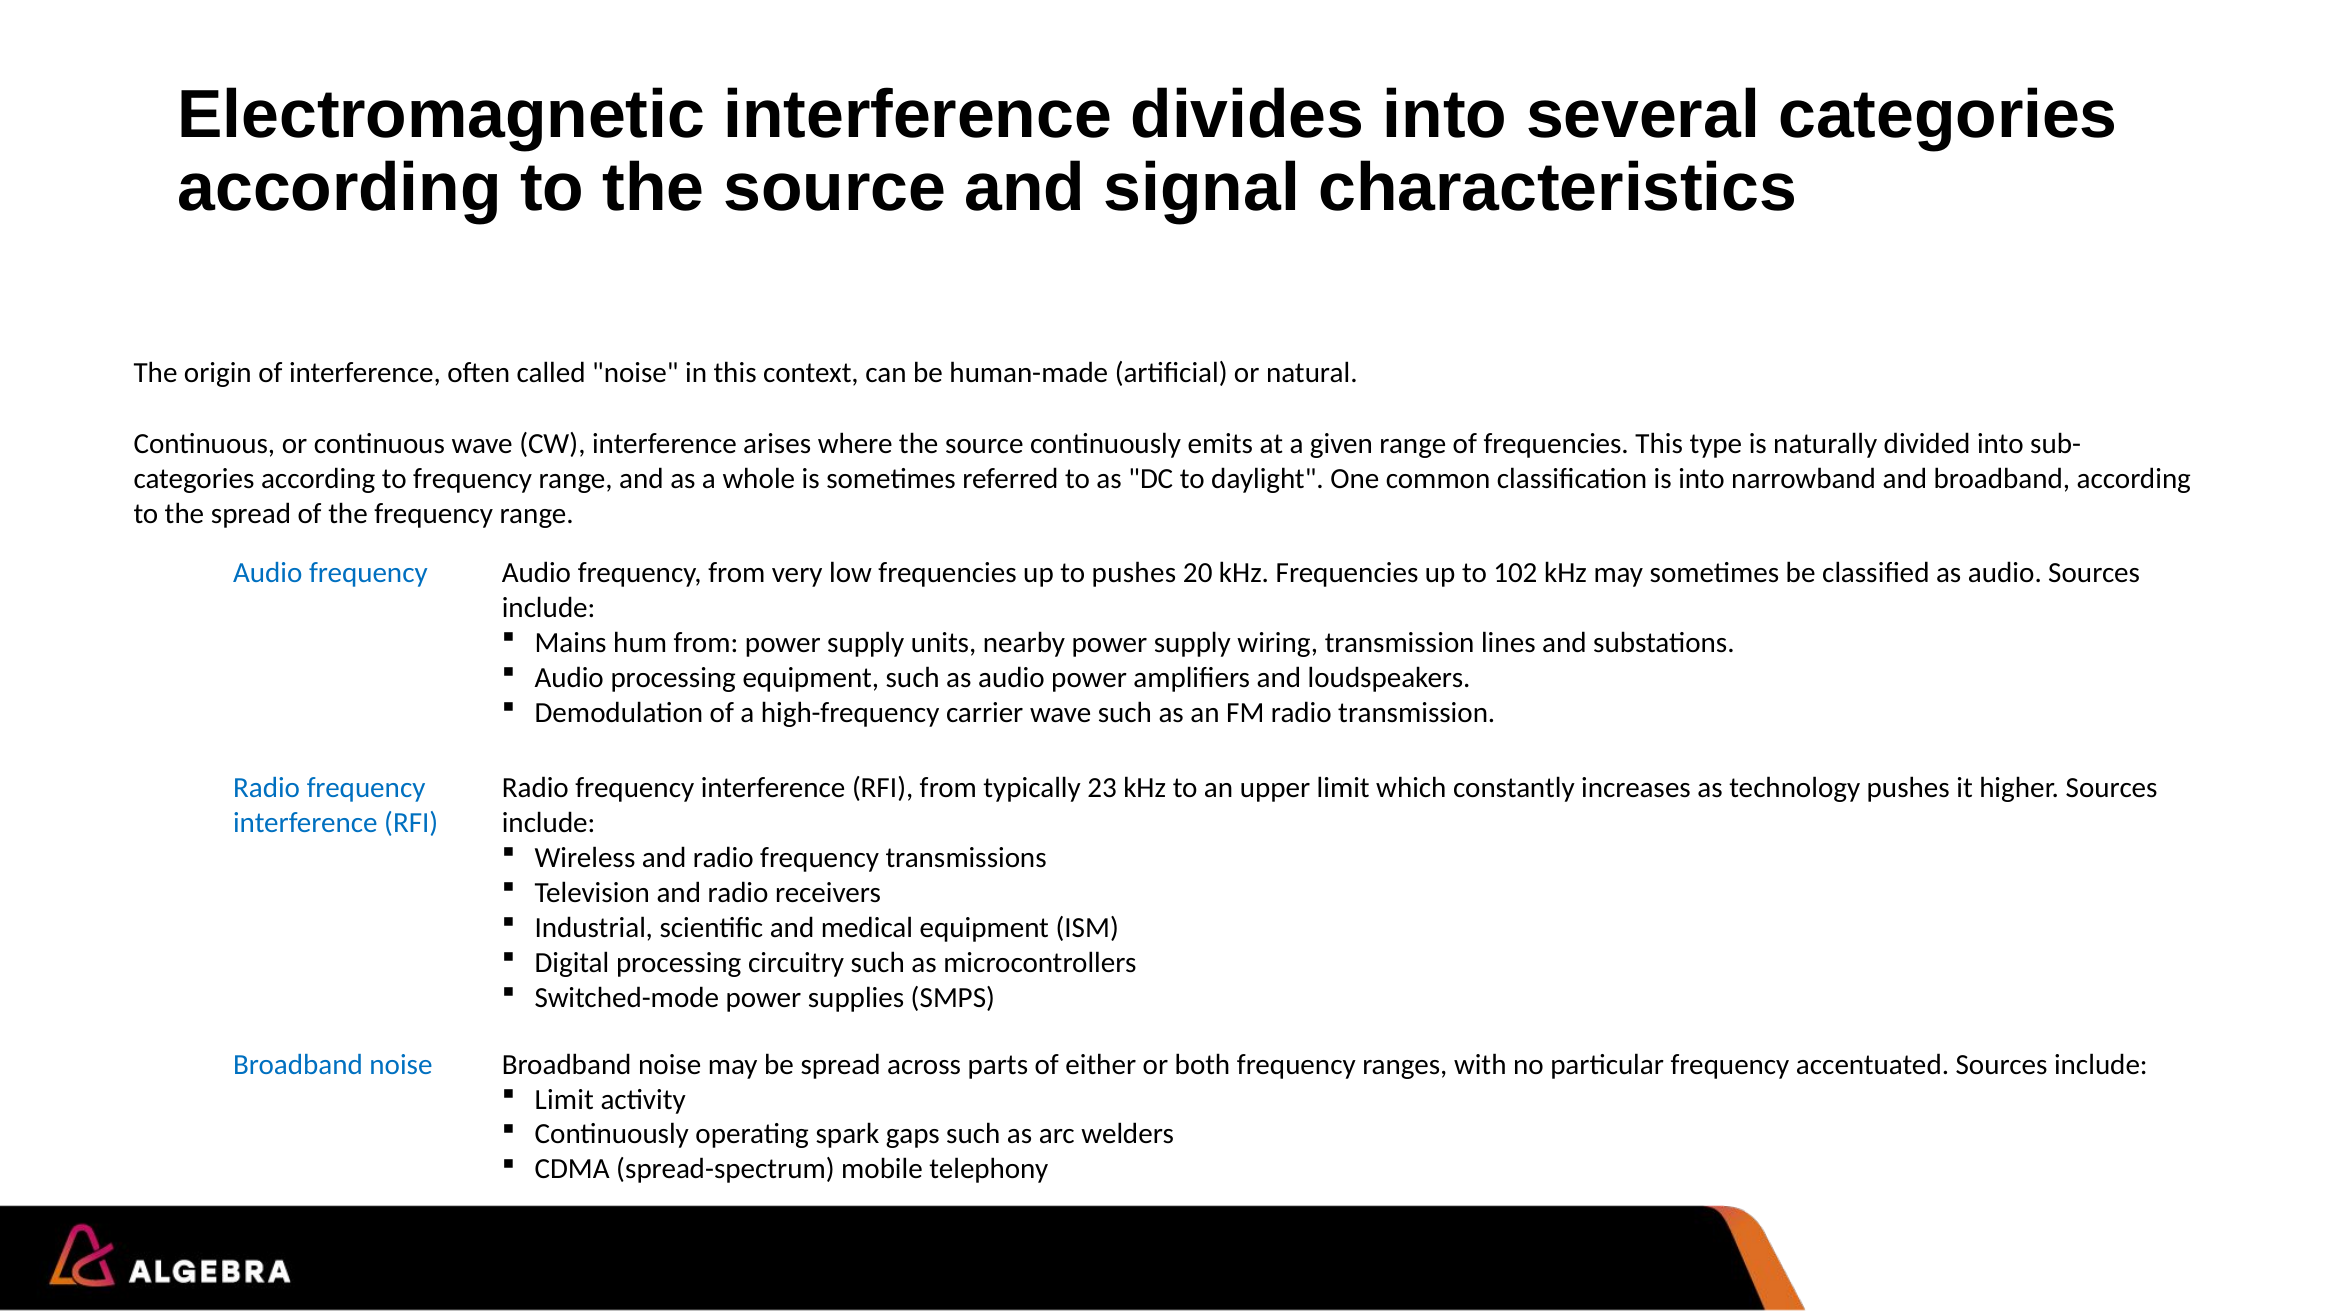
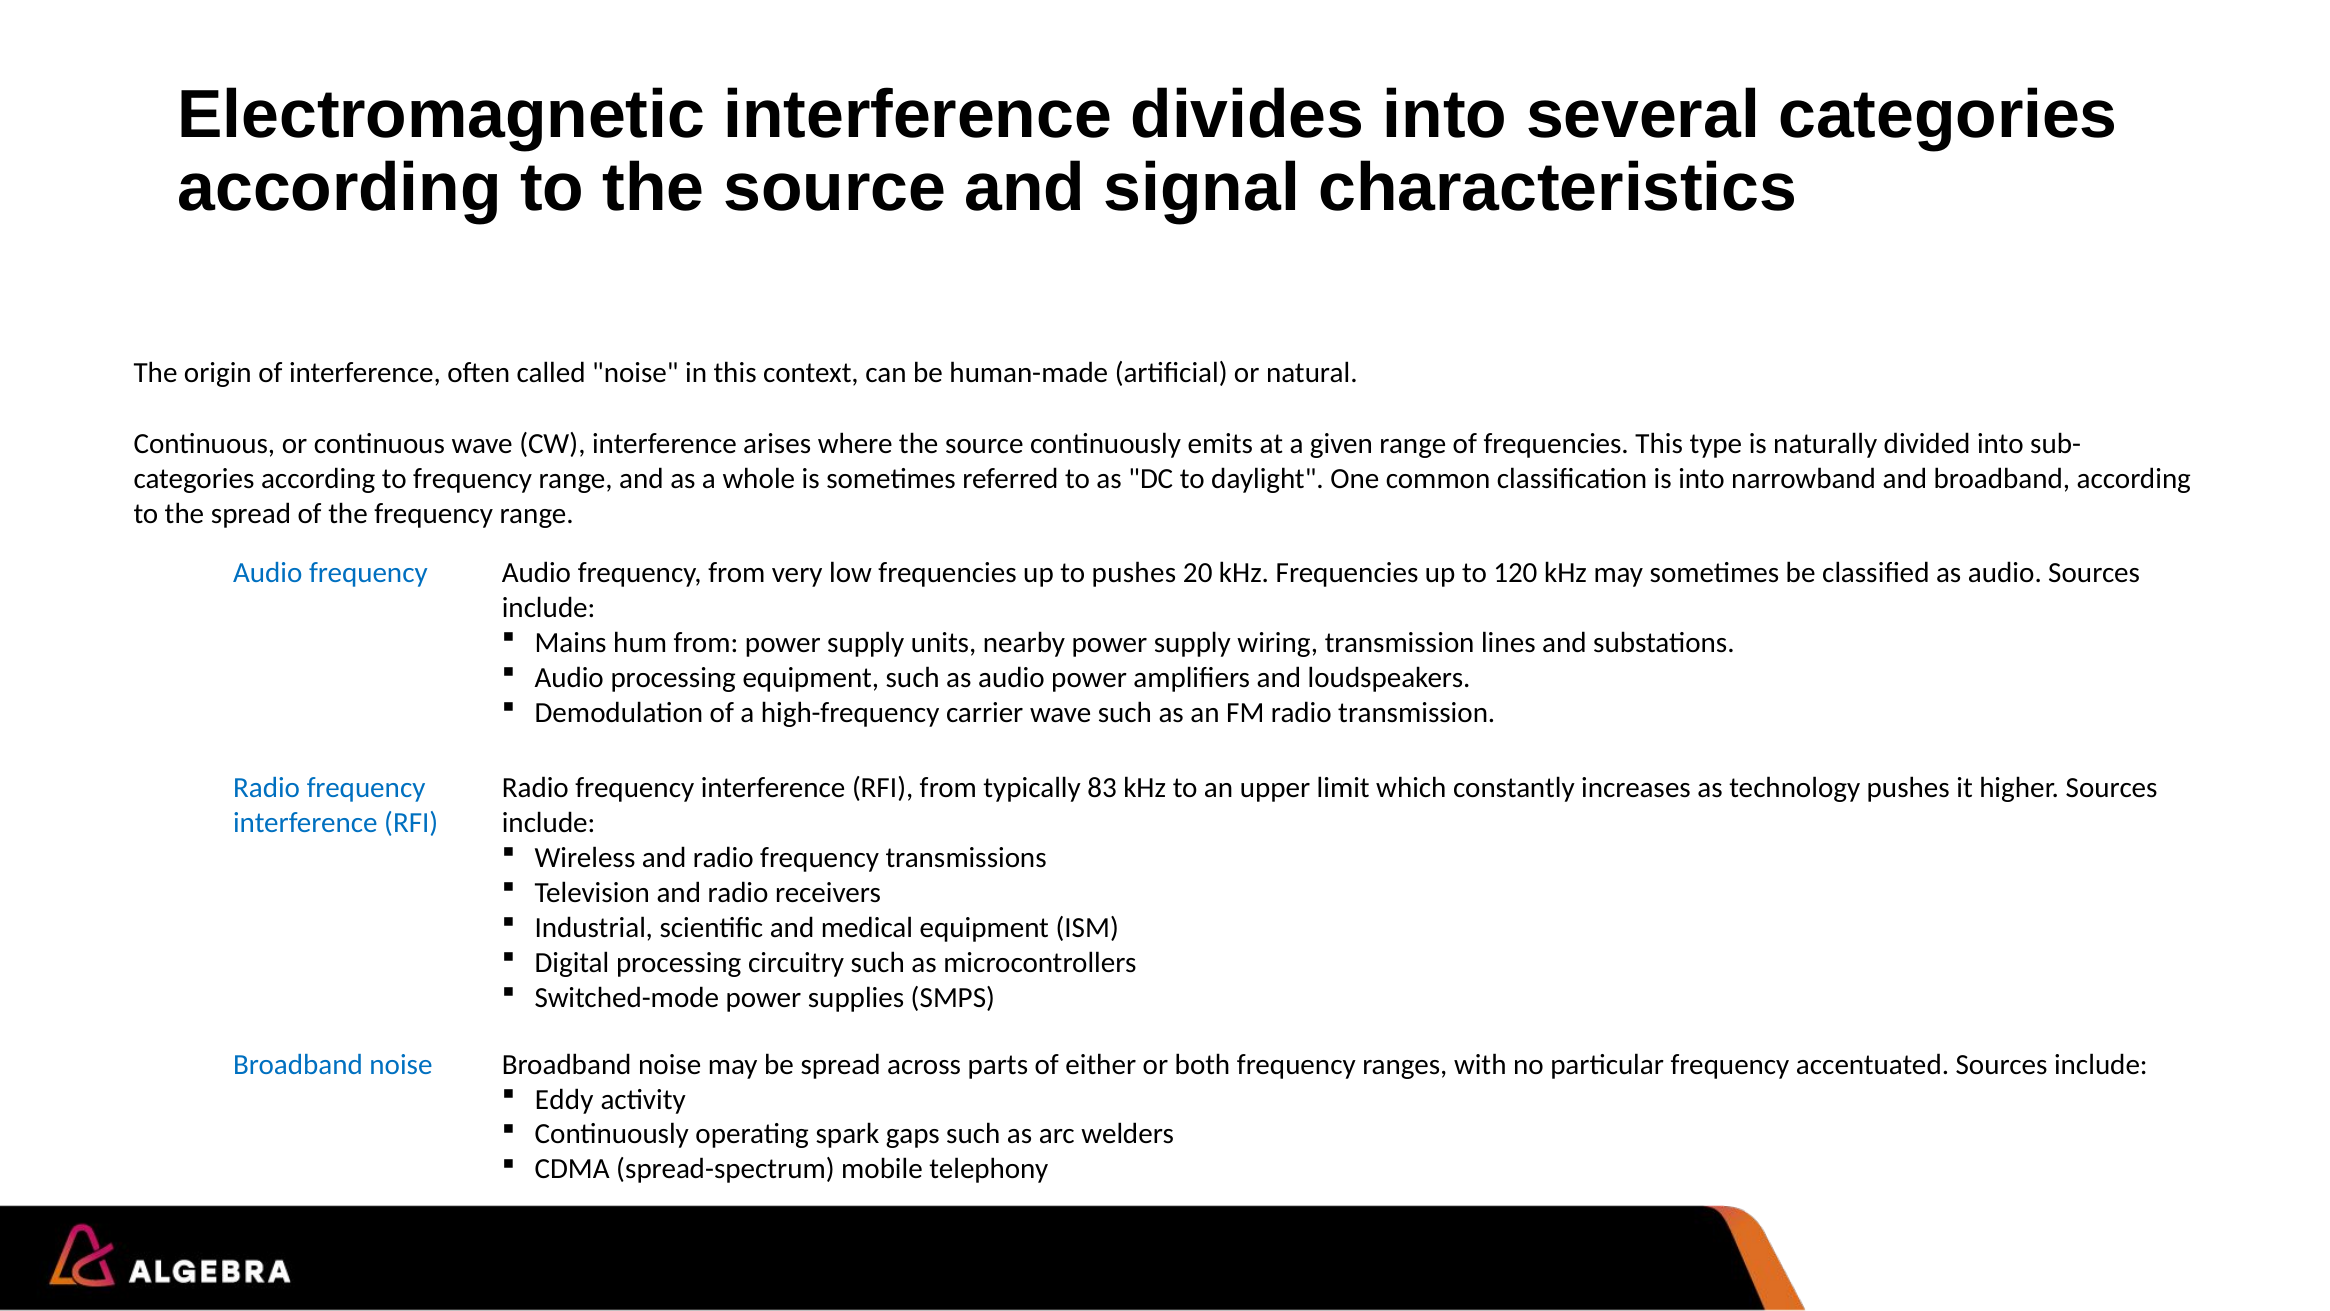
102: 102 -> 120
23: 23 -> 83
Limit at (564, 1099): Limit -> Eddy
